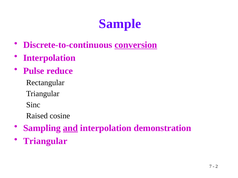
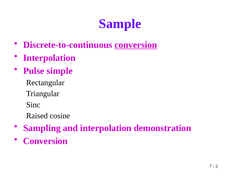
reduce: reduce -> simple
and underline: present -> none
Triangular at (45, 141): Triangular -> Conversion
